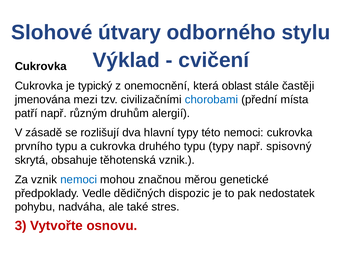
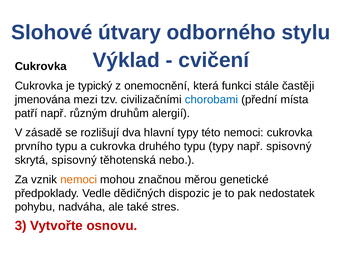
oblast: oblast -> funkci
skrytá obsahuje: obsahuje -> spisovný
těhotenská vznik: vznik -> nebo
nemoci at (79, 179) colour: blue -> orange
